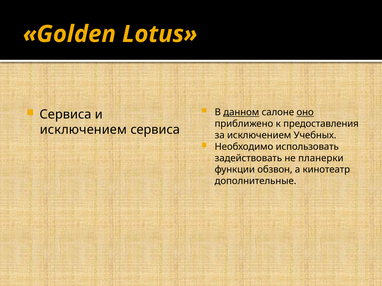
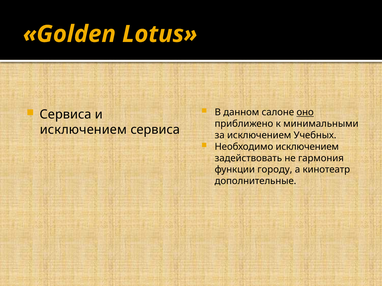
данном underline: present -> none
предоставления: предоставления -> минимальными
Необходимо использовать: использовать -> исключением
планерки: планерки -> гармония
обзвон: обзвон -> городу
